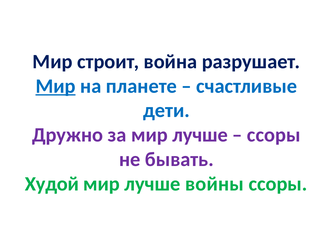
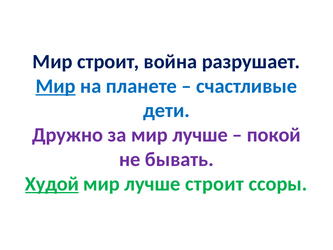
ссоры at (274, 135): ссоры -> покой
Худой underline: none -> present
лучше войны: войны -> строит
